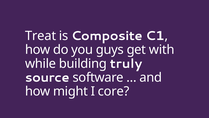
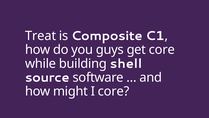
get with: with -> core
truly: truly -> shell
